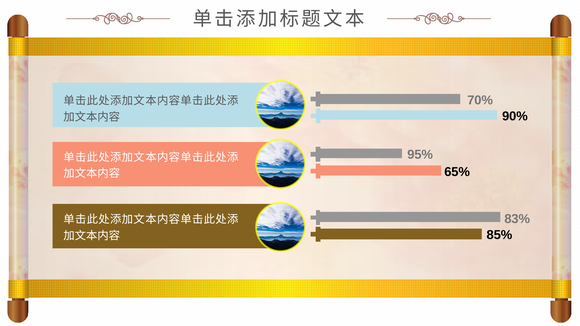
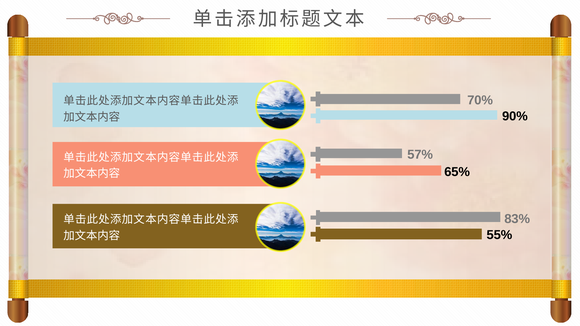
95%: 95% -> 57%
85%: 85% -> 55%
